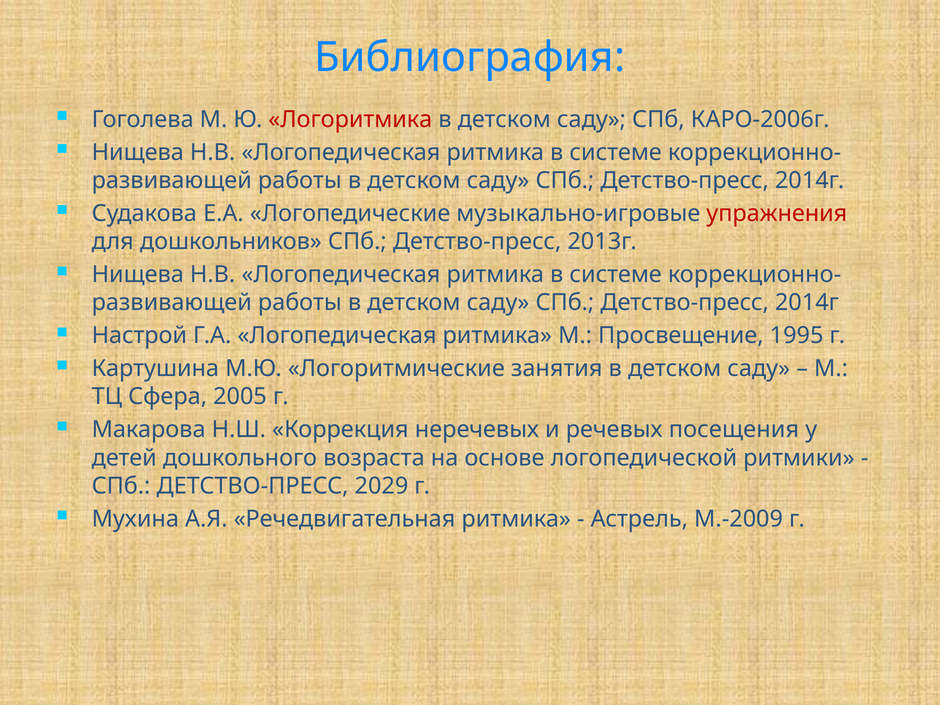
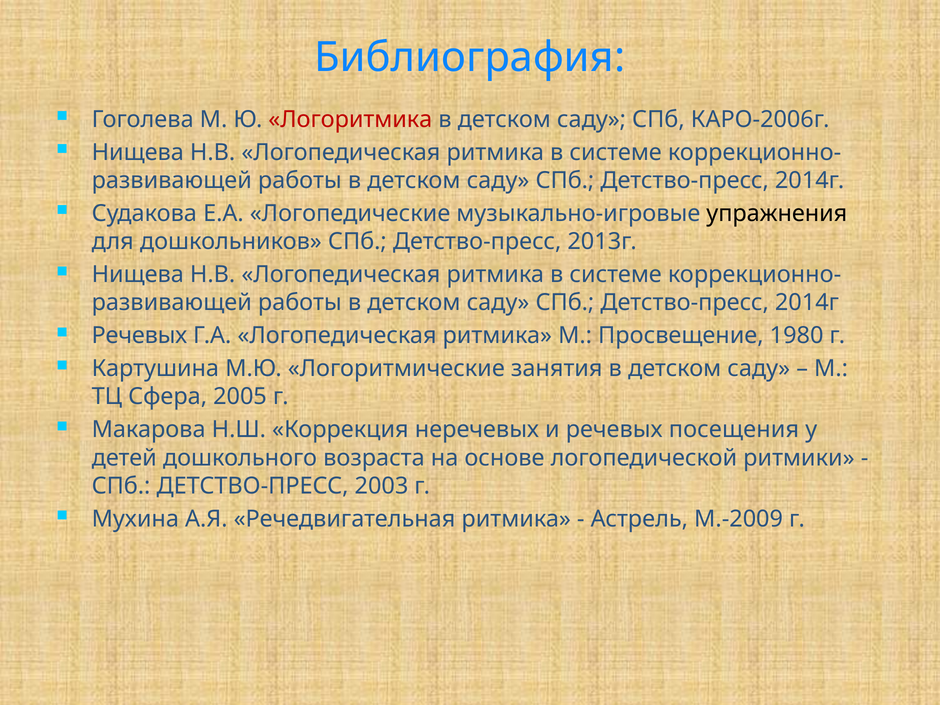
упражнения colour: red -> black
Настрой at (139, 336): Настрой -> Речевых
1995: 1995 -> 1980
2029: 2029 -> 2003
